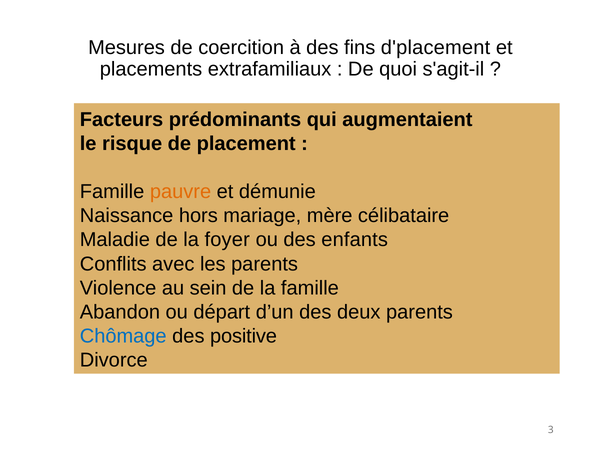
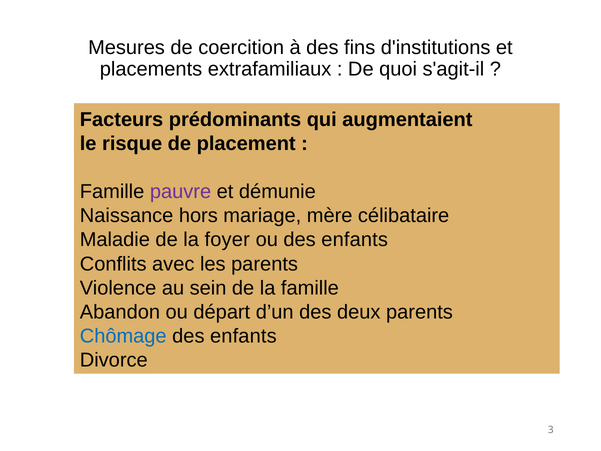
d'placement: d'placement -> d'institutions
pauvre colour: orange -> purple
positive at (243, 336): positive -> enfants
